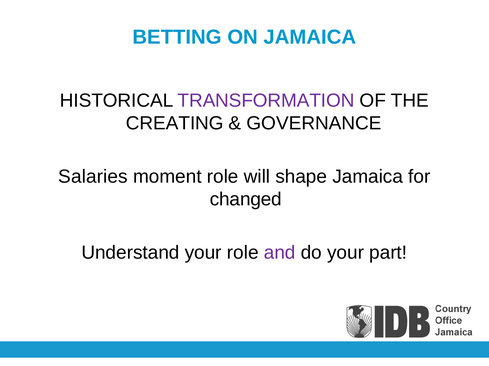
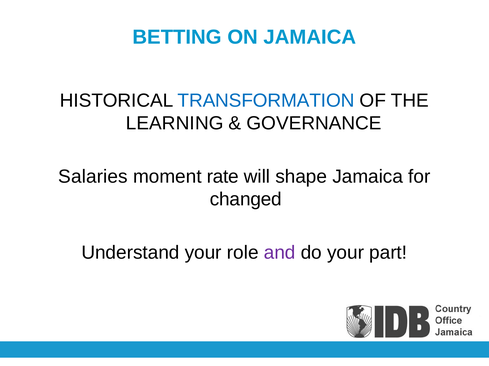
TRANSFORMATION colour: purple -> blue
CREATING: CREATING -> LEARNING
moment role: role -> rate
